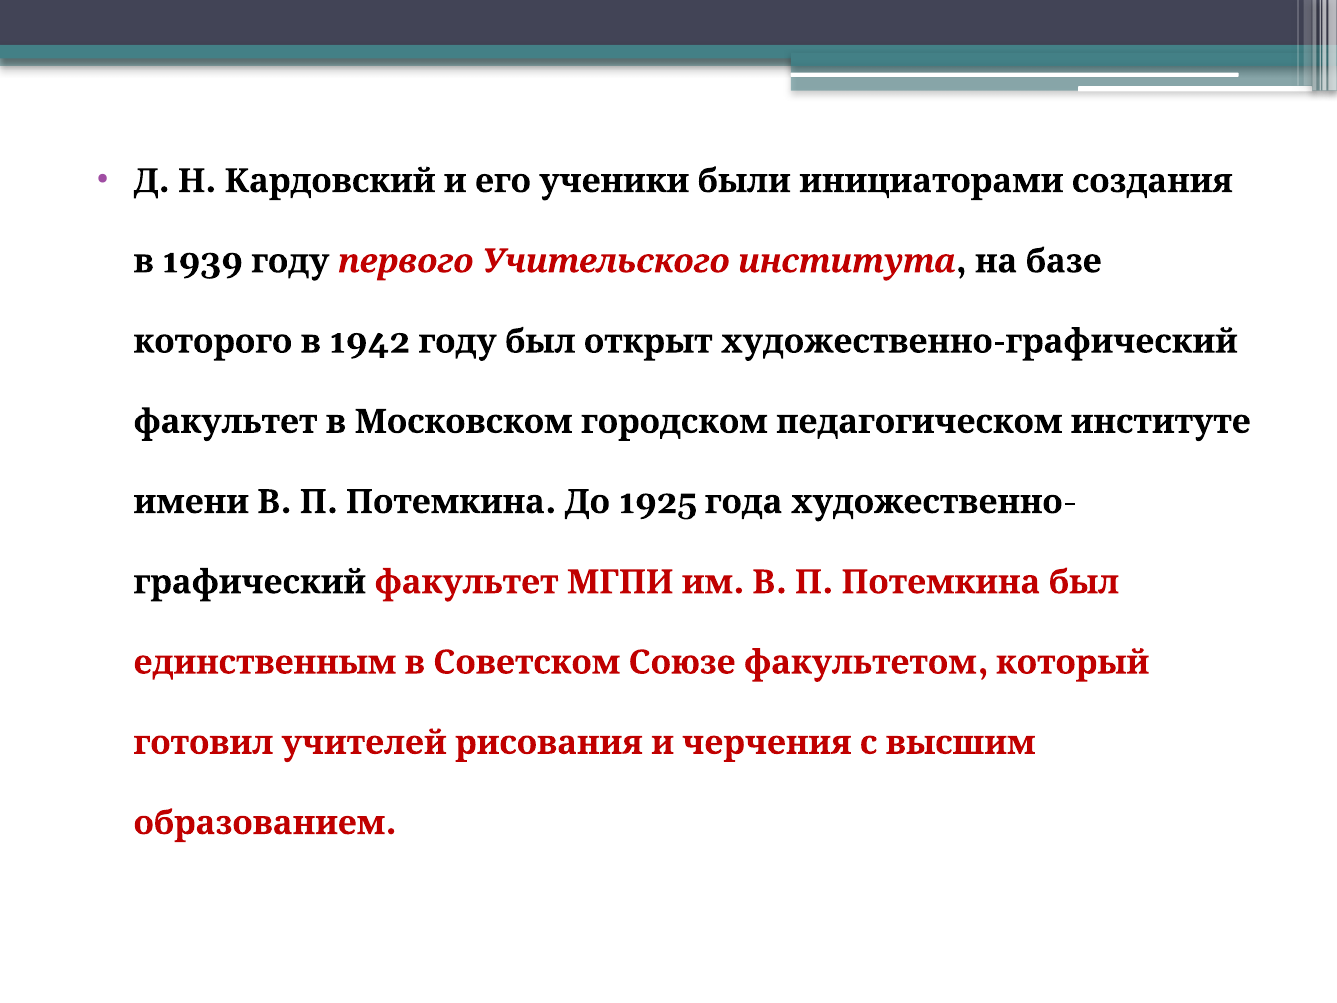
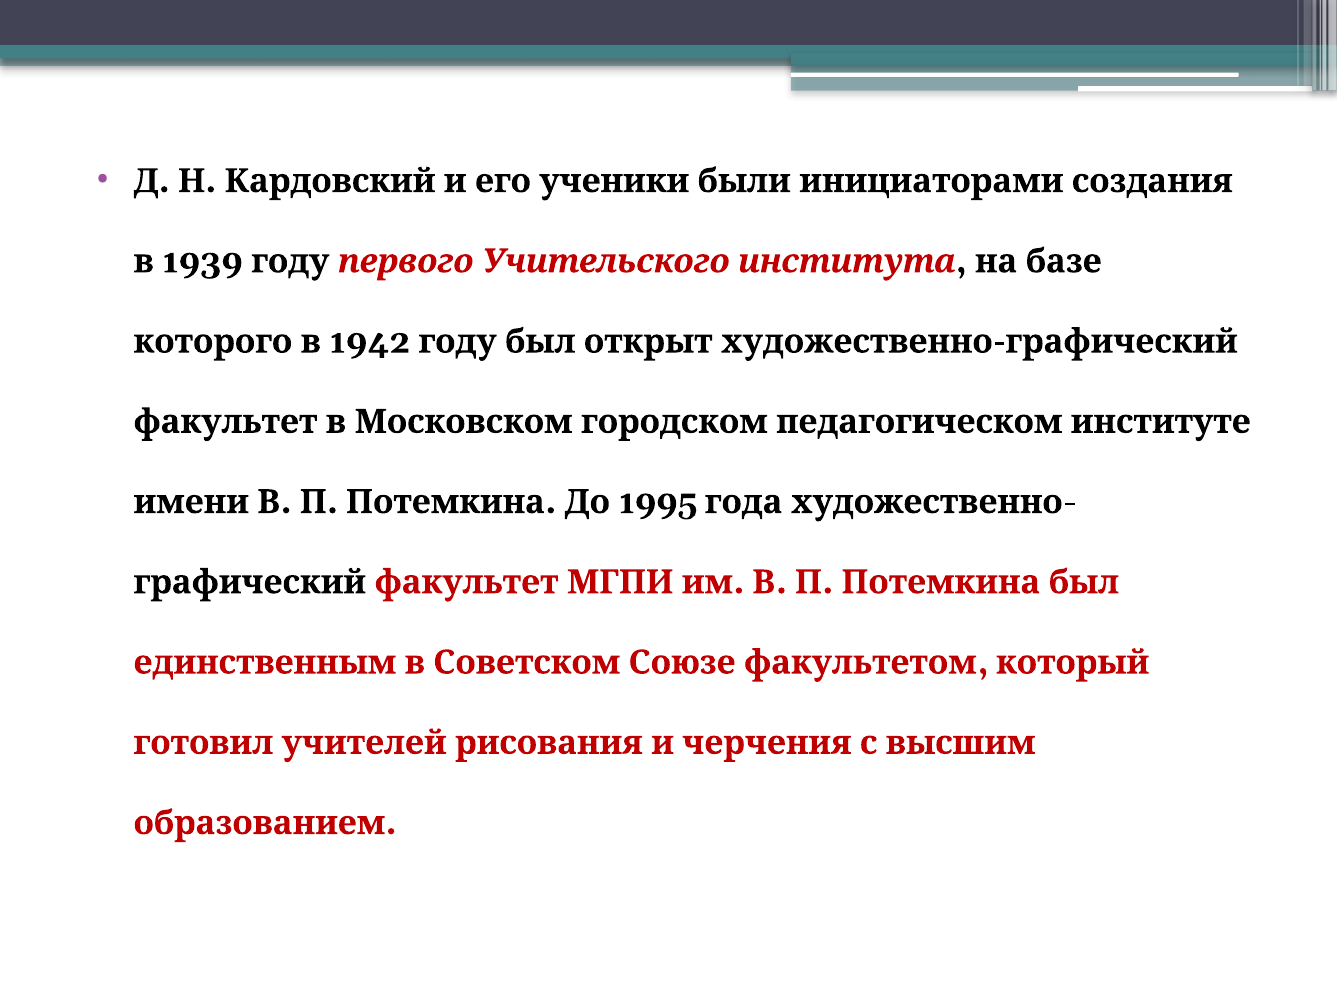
1925: 1925 -> 1995
